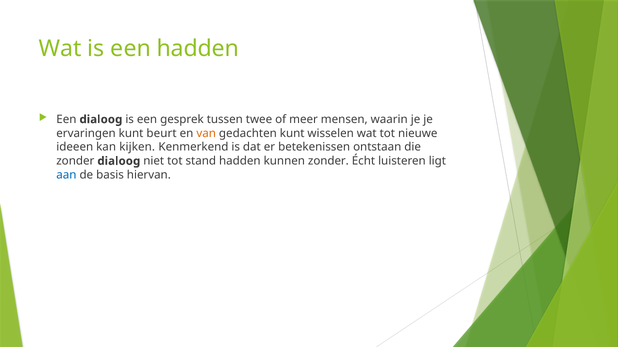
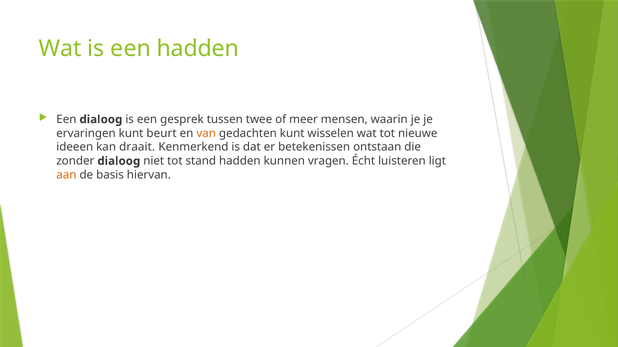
kijken: kijken -> draait
kunnen zonder: zonder -> vragen
aan colour: blue -> orange
